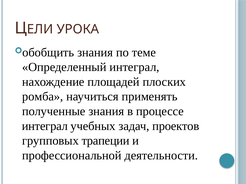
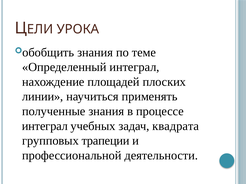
ромба: ромба -> линии
проектов: проектов -> квадрата
